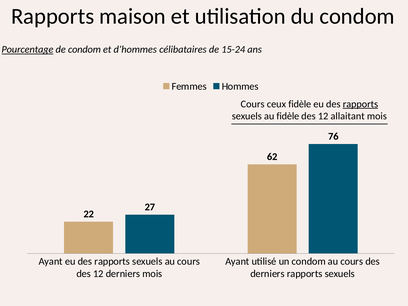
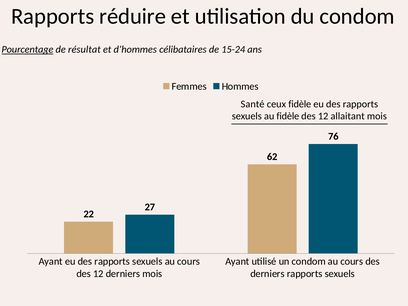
maison: maison -> réduire
de condom: condom -> résultat
Cours at (253, 104): Cours -> Santé
rapports at (360, 104) underline: present -> none
